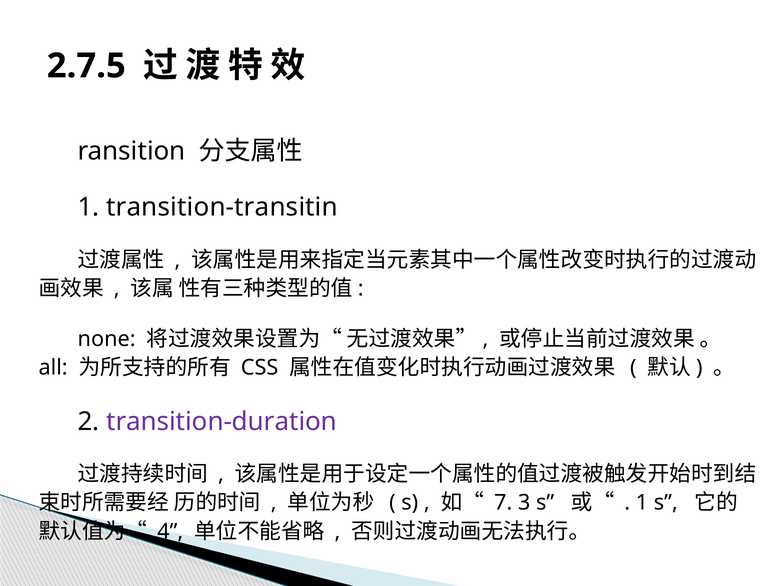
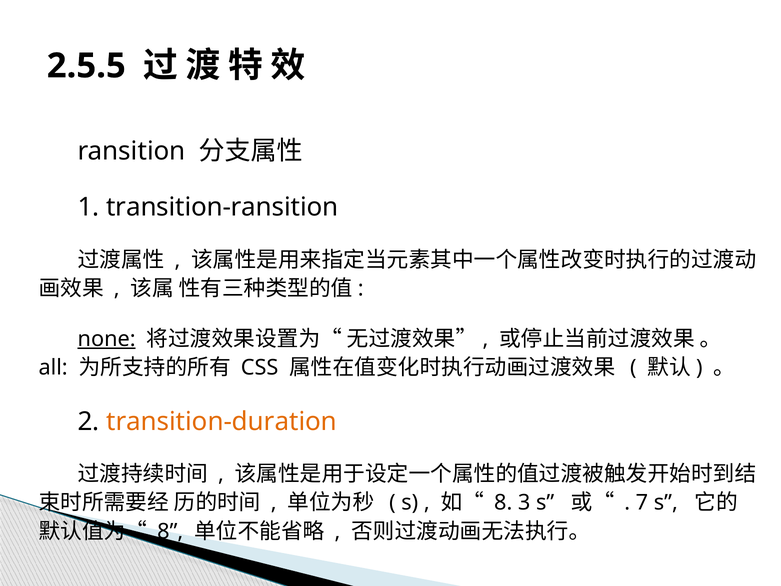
2.7.5: 2.7.5 -> 2.5.5
transition-transitin: transition-transitin -> transition-ransition
none underline: none -> present
transition-duration colour: purple -> orange
7 at (503, 502): 7 -> 8
1 at (642, 502): 1 -> 7
4 at (170, 531): 4 -> 8
